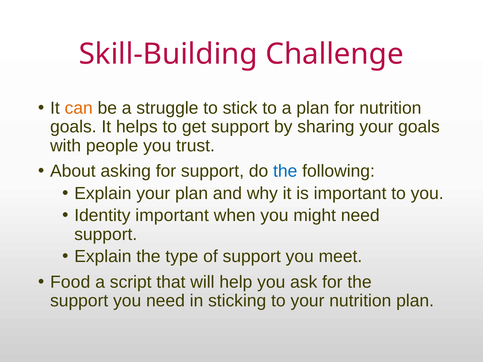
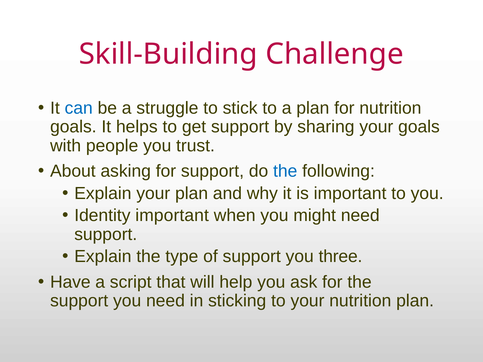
can colour: orange -> blue
meet: meet -> three
Food: Food -> Have
